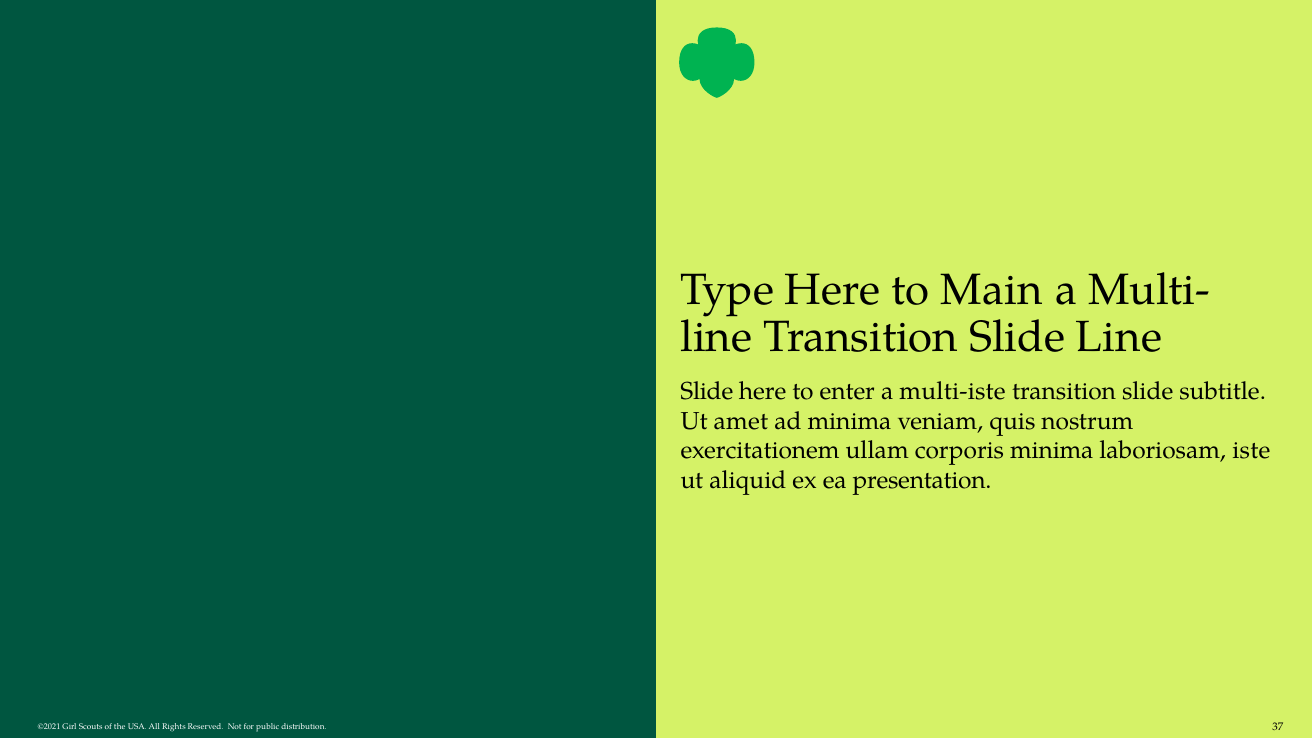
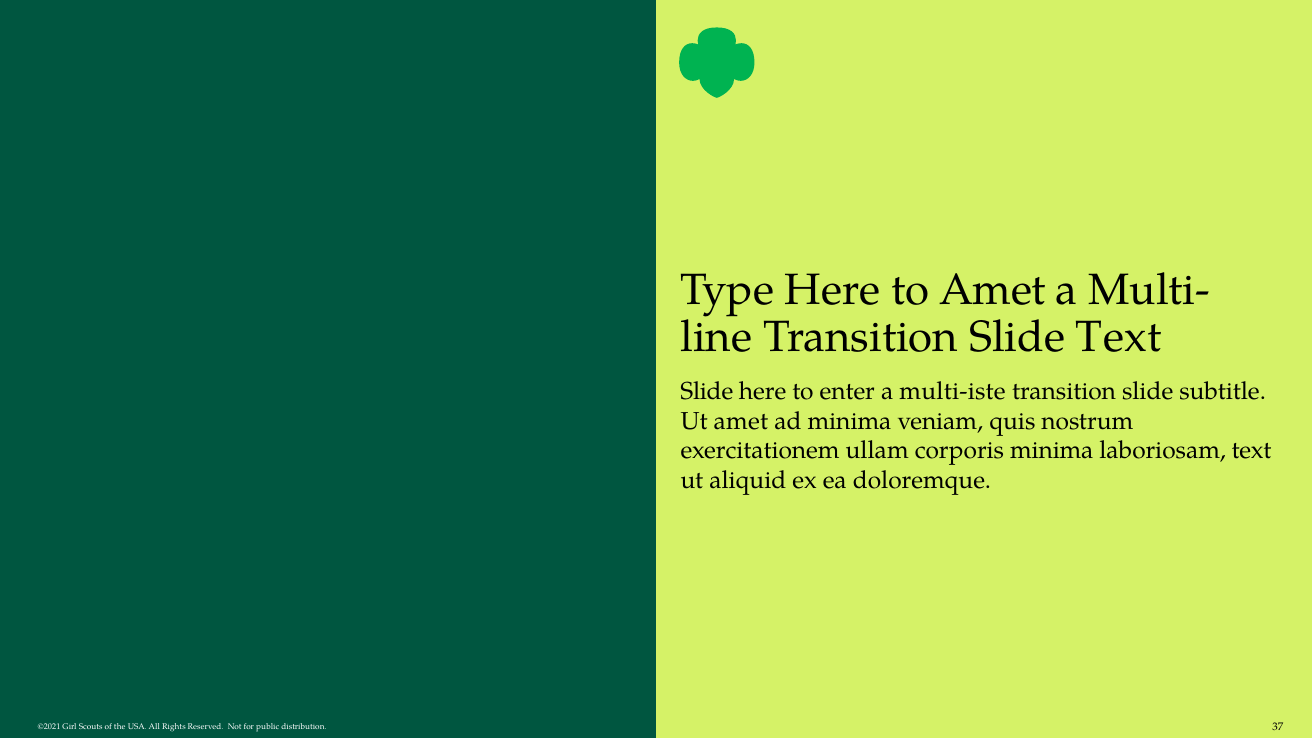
to Main: Main -> Amet
Slide Line: Line -> Text
laboriosam iste: iste -> text
presentation: presentation -> doloremque
